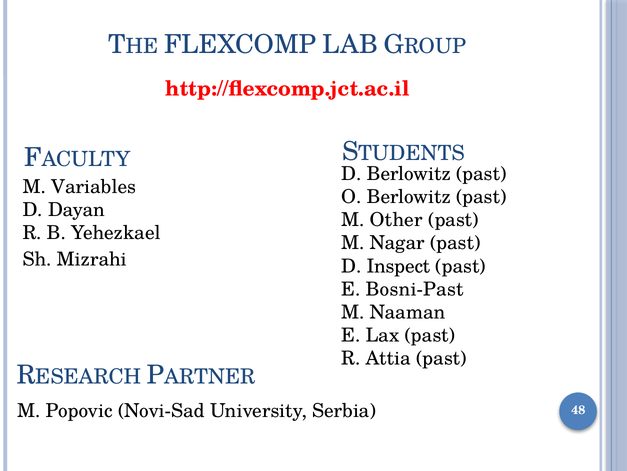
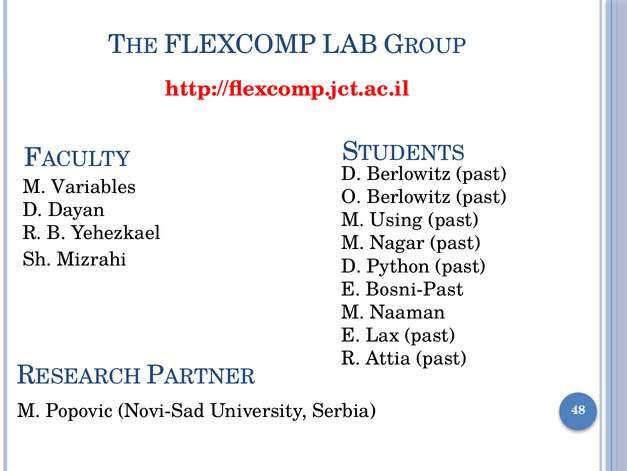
Other: Other -> Using
Inspect: Inspect -> Python
